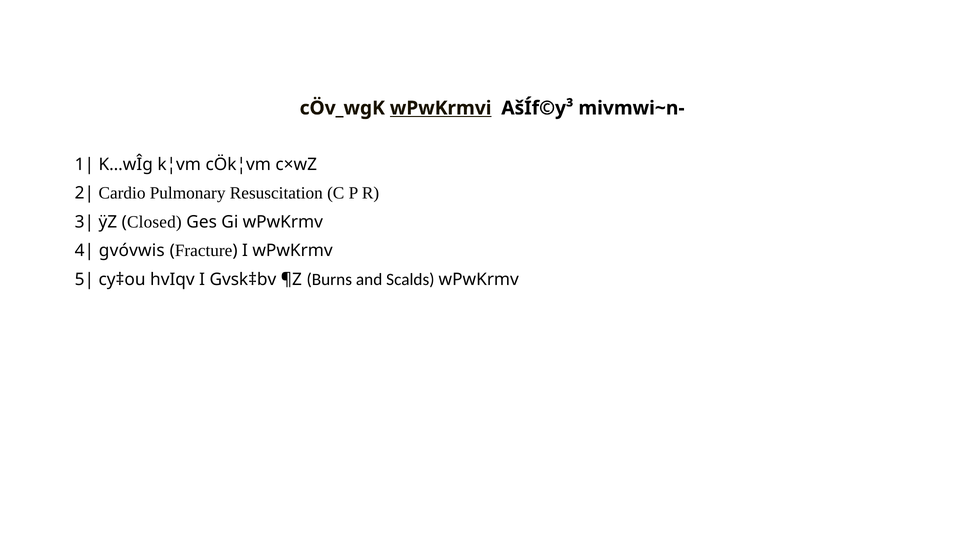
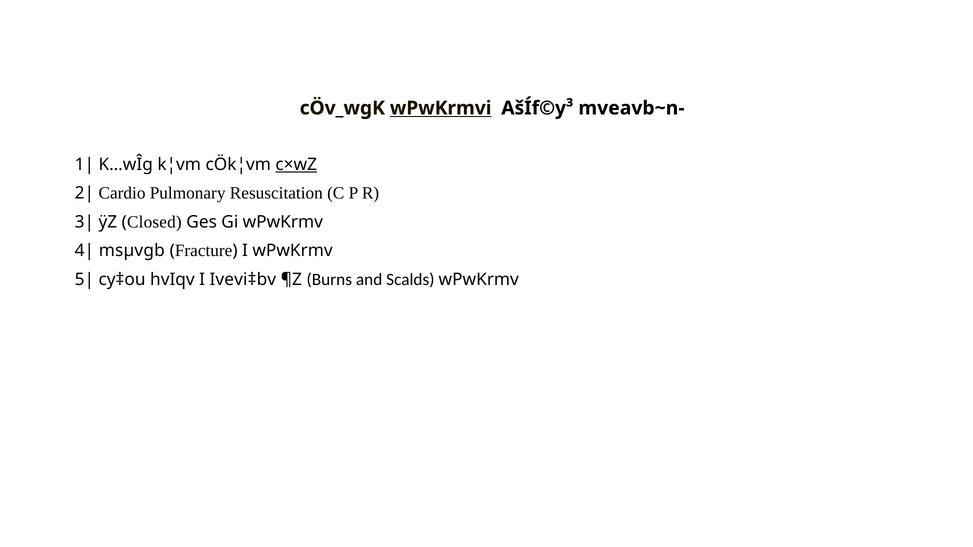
mivmwi~n-: mivmwi~n- -> mveavb~n-
c×wZ underline: none -> present
gvóvwis: gvóvwis -> msµvgb
Gvsk‡bv: Gvsk‡bv -> Ivevi‡bv
